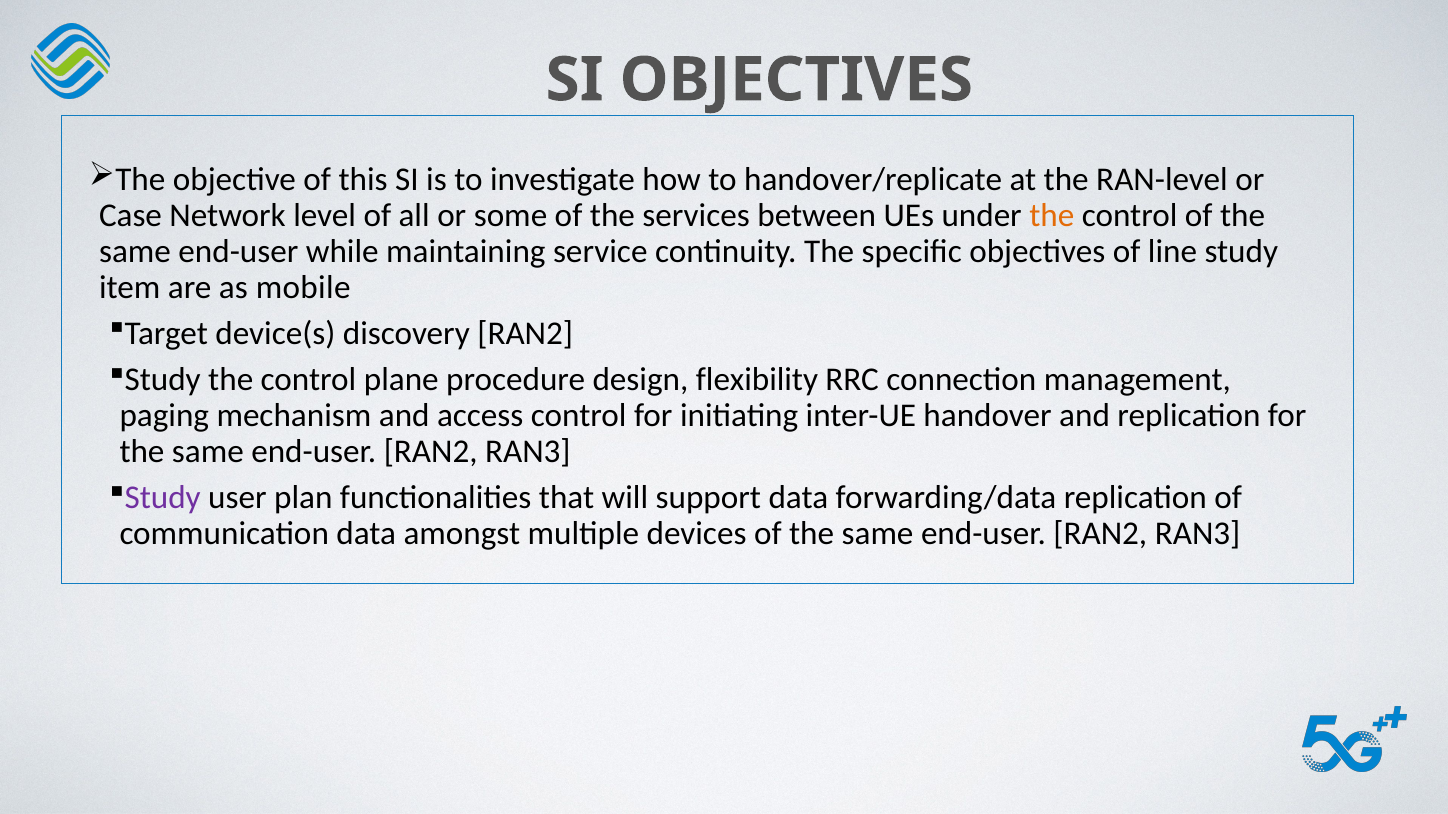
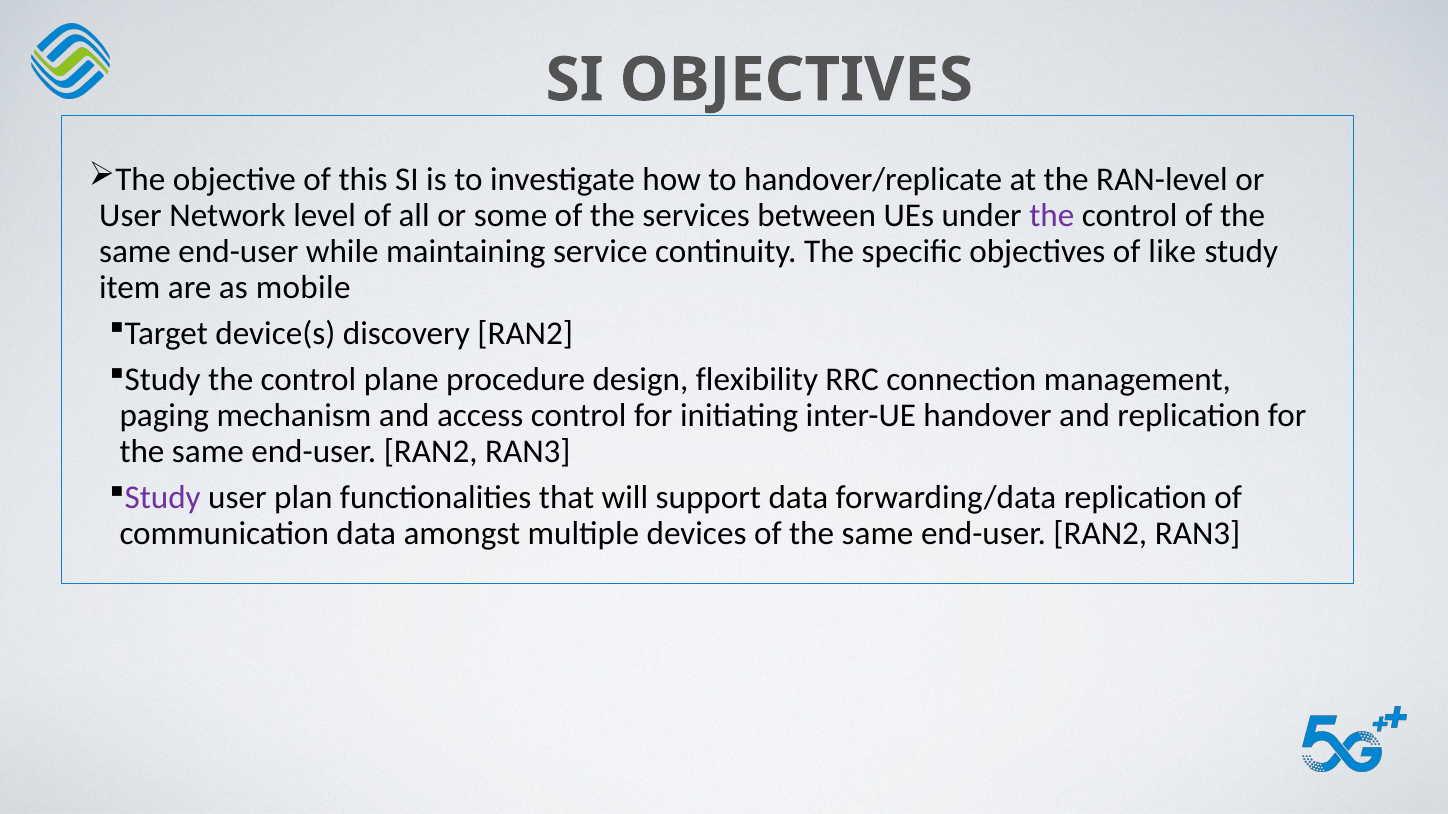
Case at (131, 216): Case -> User
the at (1052, 216) colour: orange -> purple
line: line -> like
